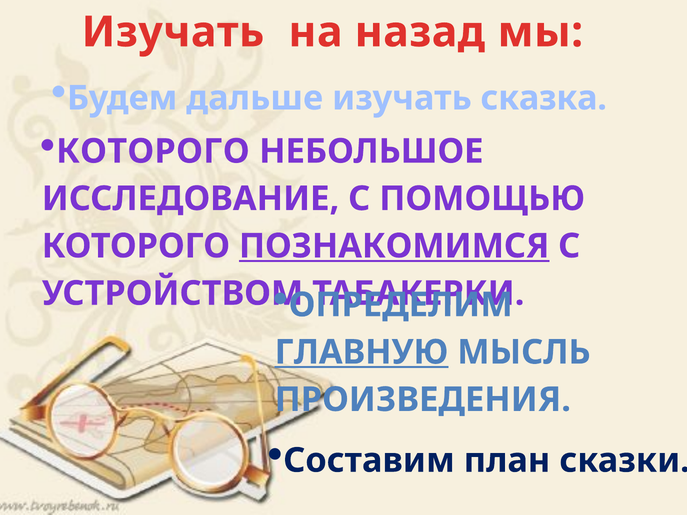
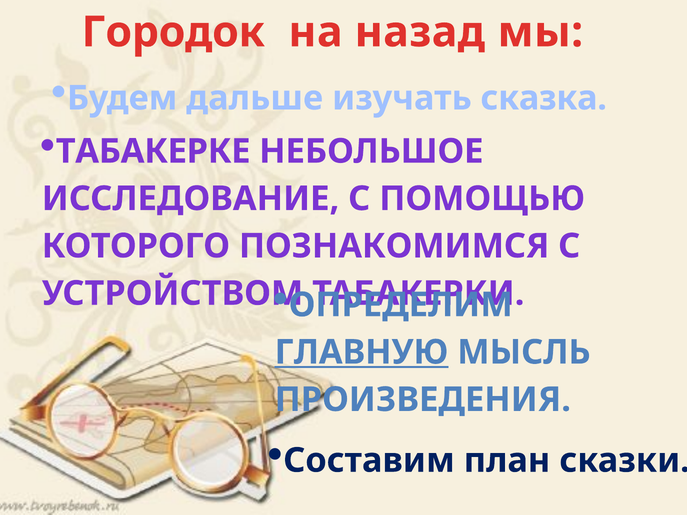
Изучать at (173, 32): Изучать -> Городок
КОТОРОГО at (153, 151): КОТОРОГО -> ТАБАКЕРКЕ
ПОЗНАКОМИМСЯ underline: present -> none
